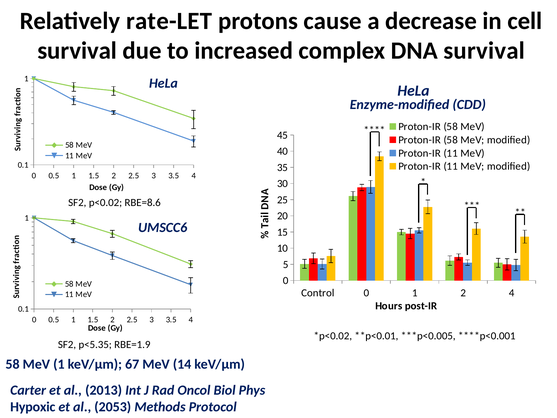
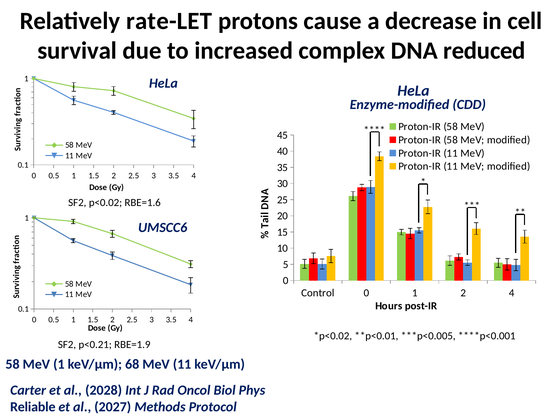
DNA survival: survival -> reduced
RBE=8.6: RBE=8.6 -> RBE=1.6
p<5.35: p<5.35 -> p<0.21
67: 67 -> 68
14 at (182, 364): 14 -> 11
2013: 2013 -> 2028
Hypoxic: Hypoxic -> Reliable
2053: 2053 -> 2027
